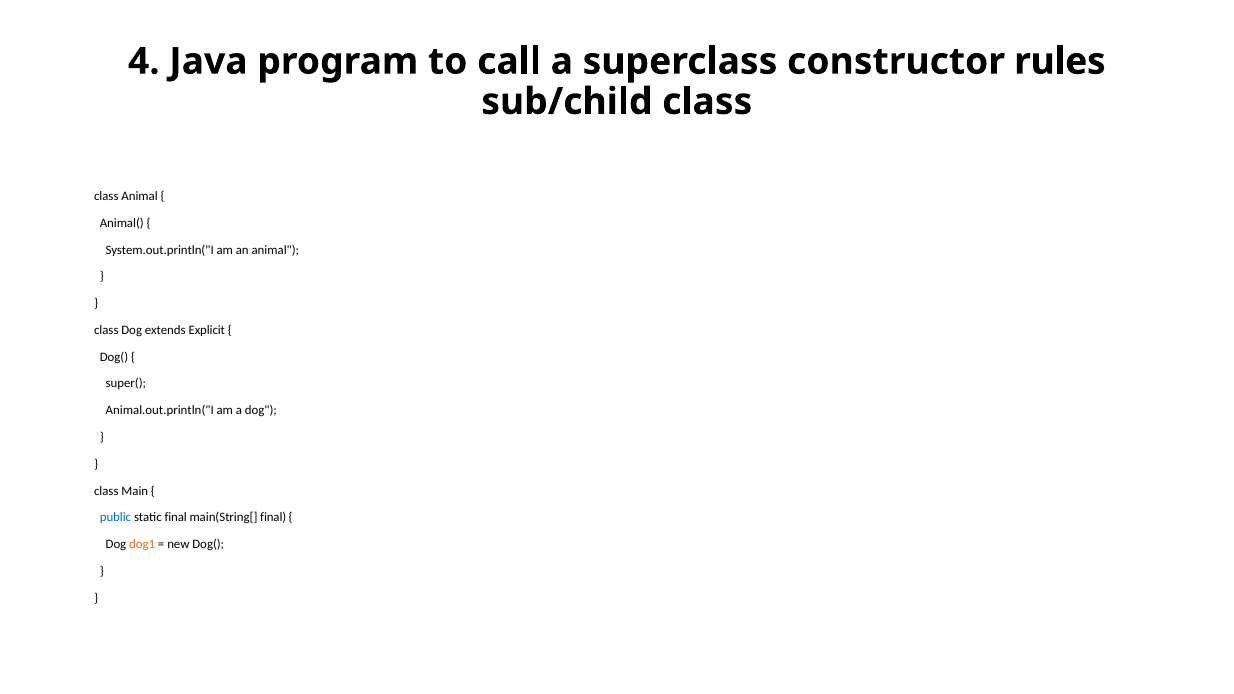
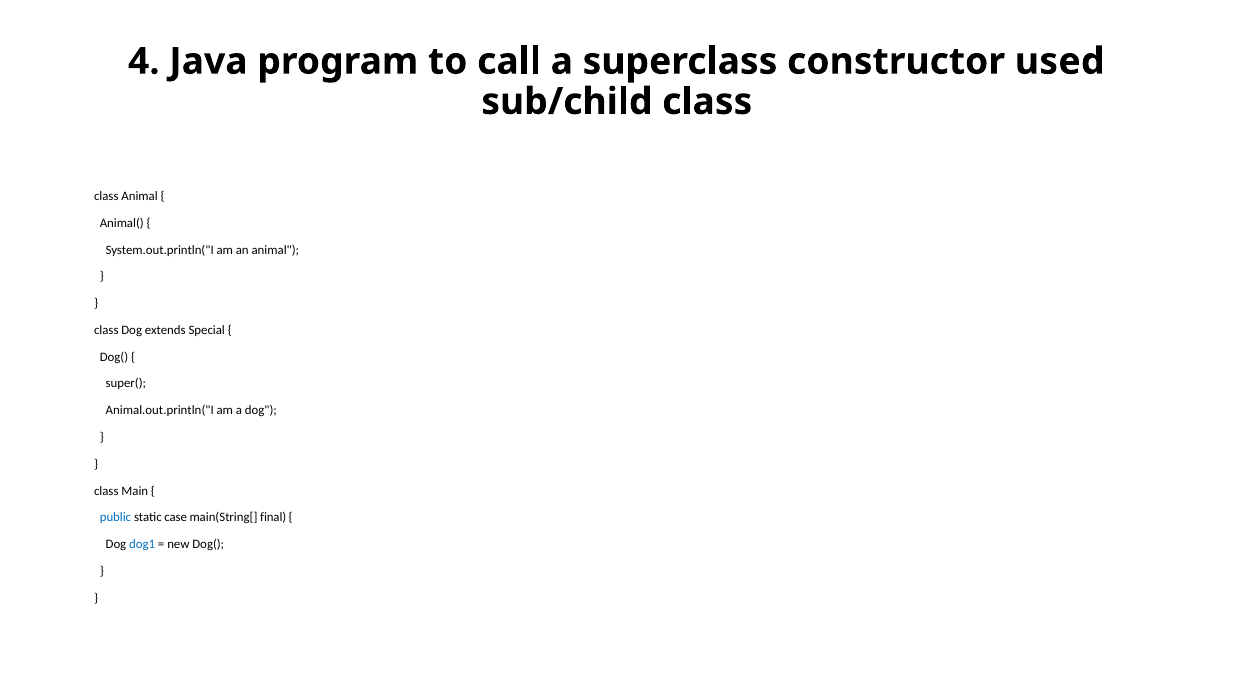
rules: rules -> used
Explicit: Explicit -> Special
static final: final -> case
dog1 colour: orange -> blue
